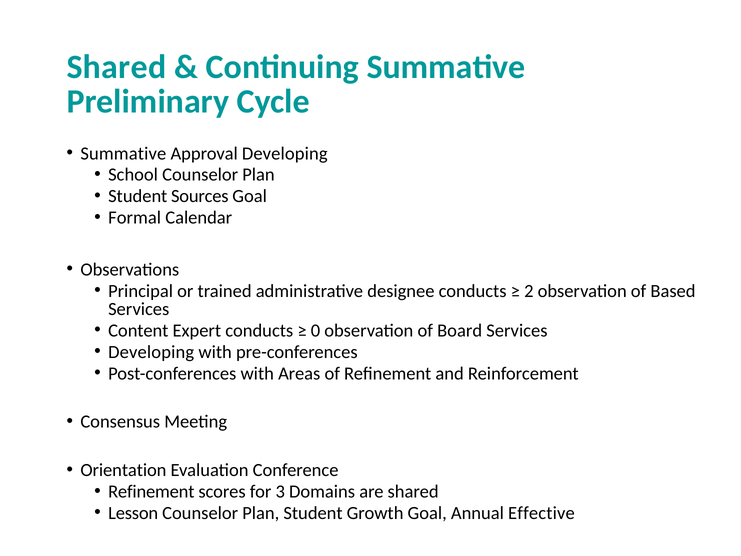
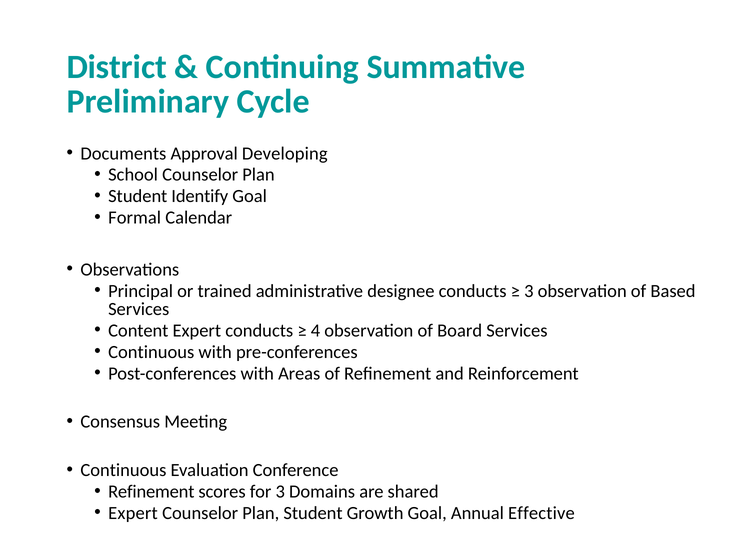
Shared at (116, 67): Shared -> District
Summative at (123, 153): Summative -> Documents
Sources: Sources -> Identify
2 at (529, 291): 2 -> 3
0: 0 -> 4
Developing at (151, 352): Developing -> Continuous
Orientation at (123, 470): Orientation -> Continuous
Lesson at (133, 513): Lesson -> Expert
